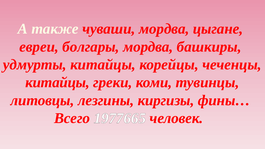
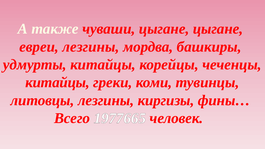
чуваши мордва: мордва -> цыгане
евреи болгары: болгары -> лезгины
